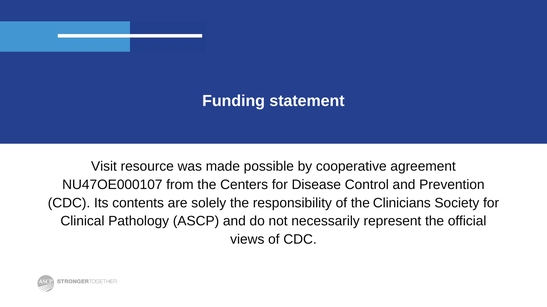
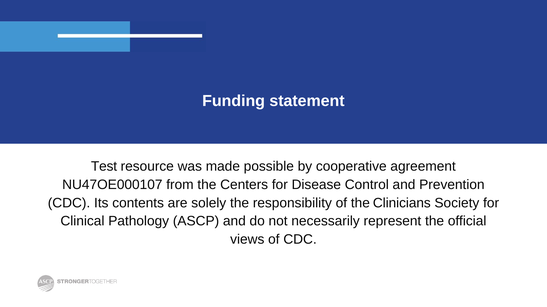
Visit: Visit -> Test
